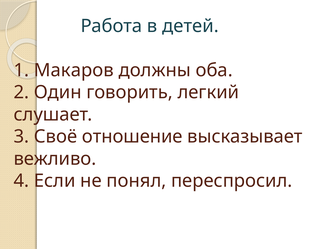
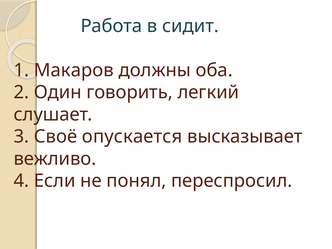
детей: детей -> сидит
отношение: отношение -> опускается
